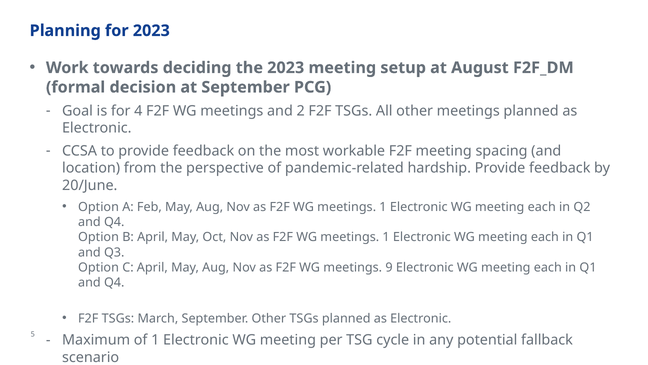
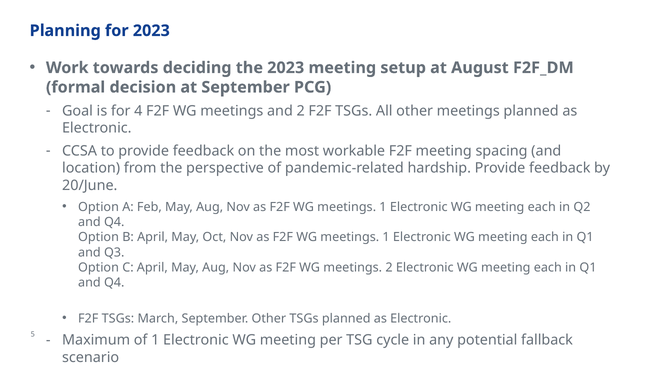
meetings 9: 9 -> 2
